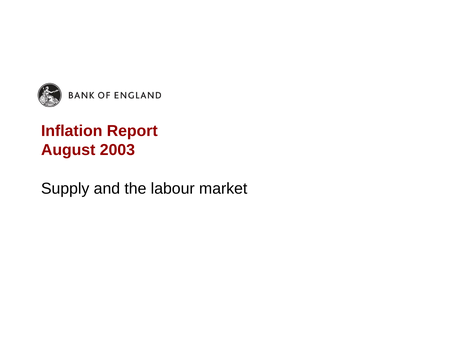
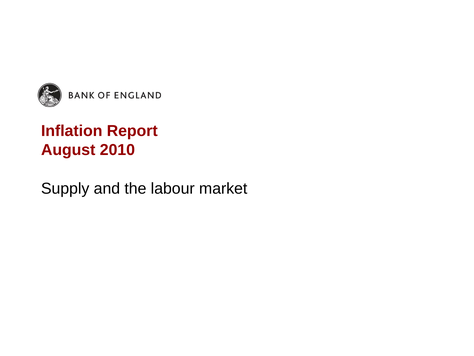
2003: 2003 -> 2010
